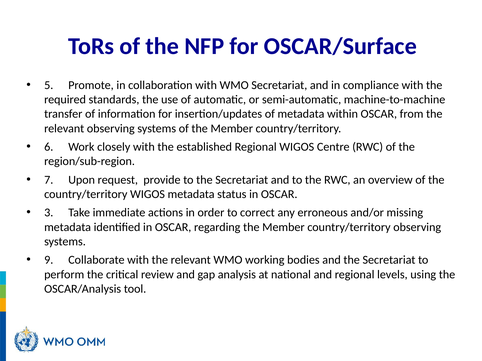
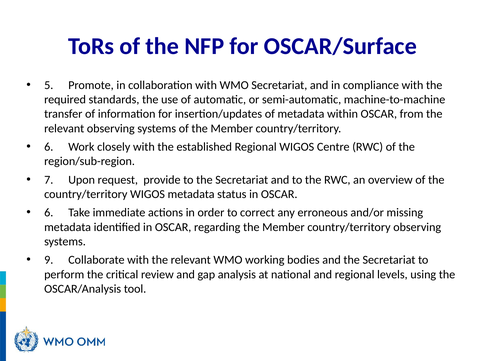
3 at (49, 213): 3 -> 6
